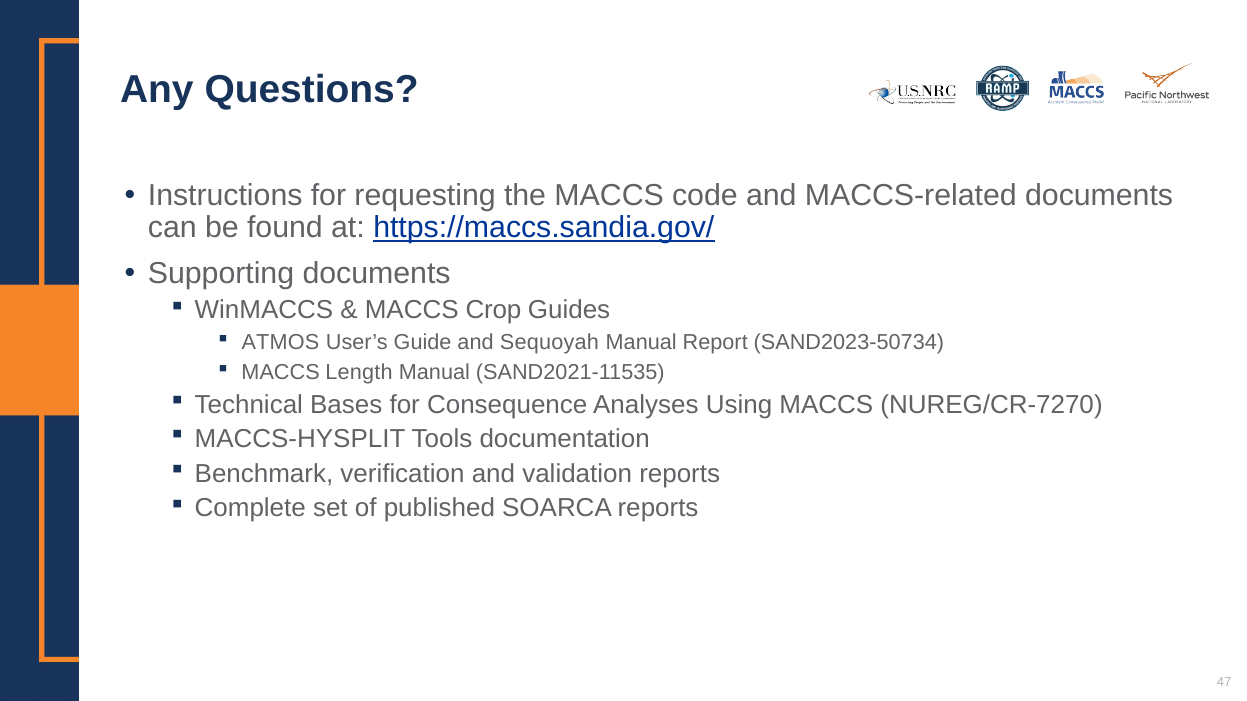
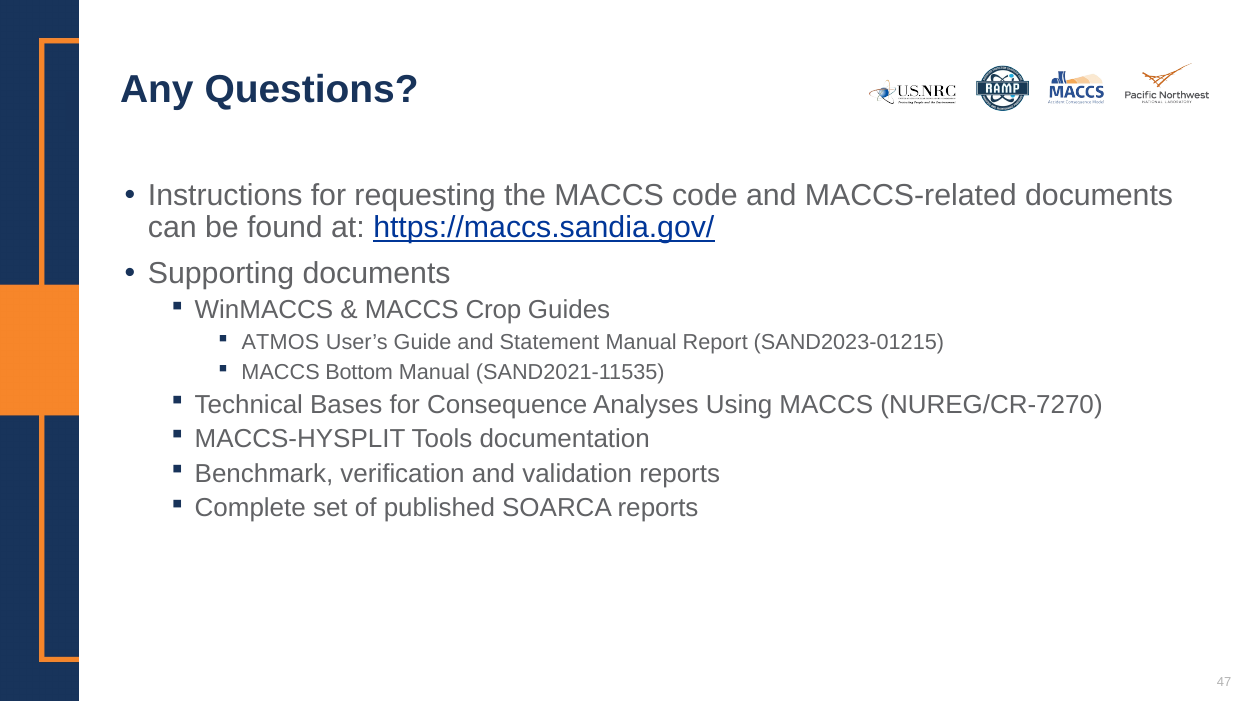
Sequoyah: Sequoyah -> Statement
SAND2023-50734: SAND2023-50734 -> SAND2023-01215
Length: Length -> Bottom
